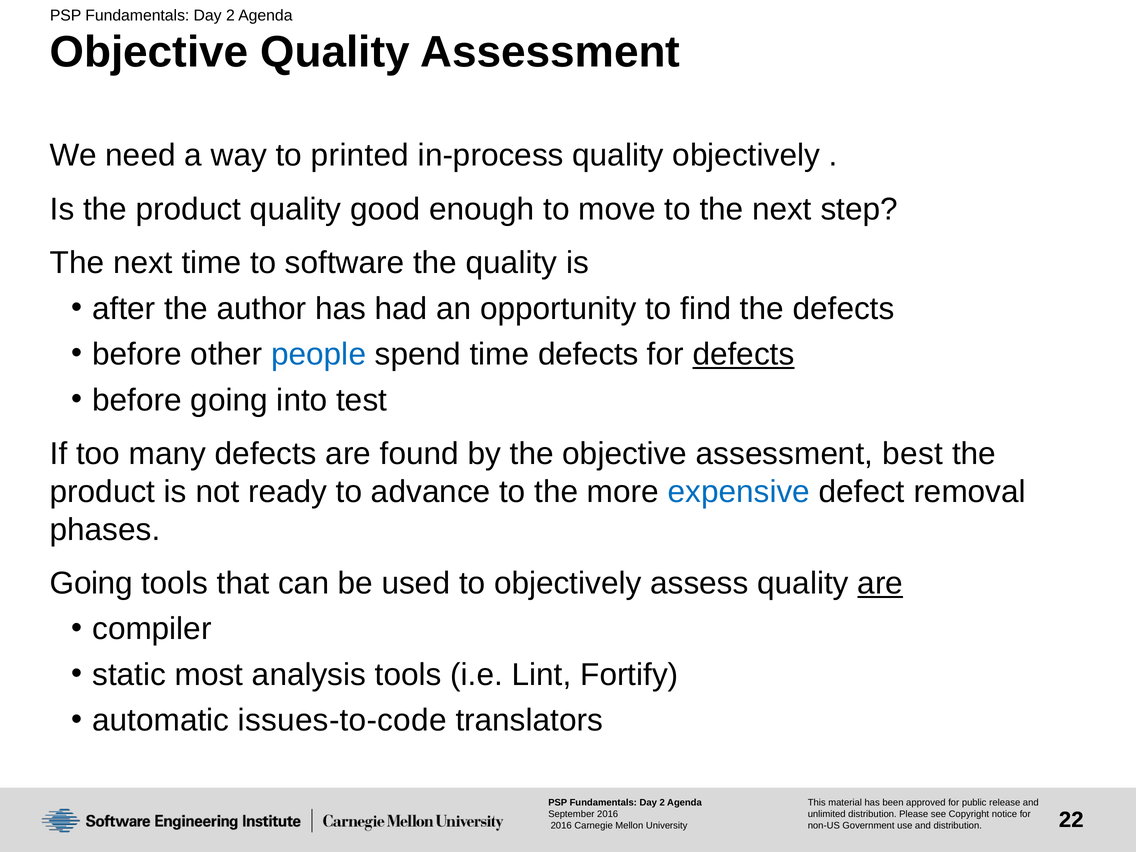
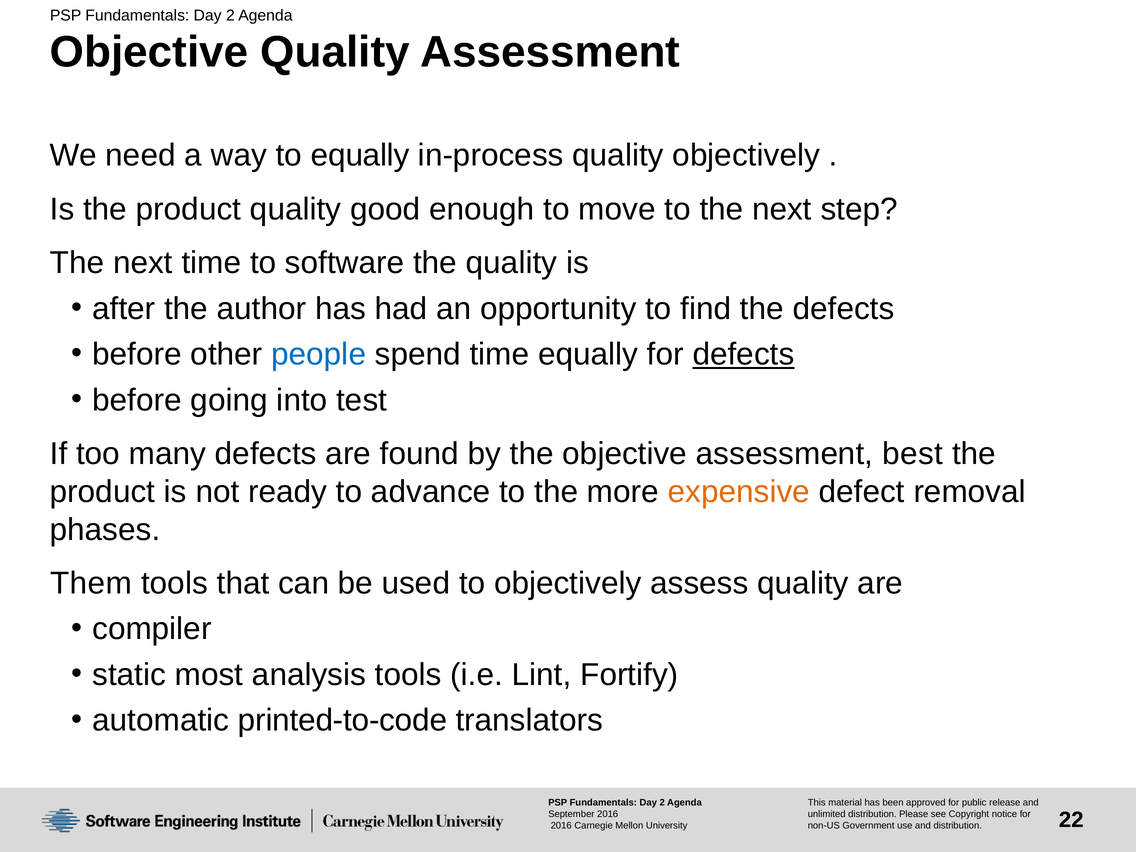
to printed: printed -> equally
time defects: defects -> equally
expensive colour: blue -> orange
Going at (91, 583): Going -> Them
are at (880, 583) underline: present -> none
issues-to-code: issues-to-code -> printed-to-code
